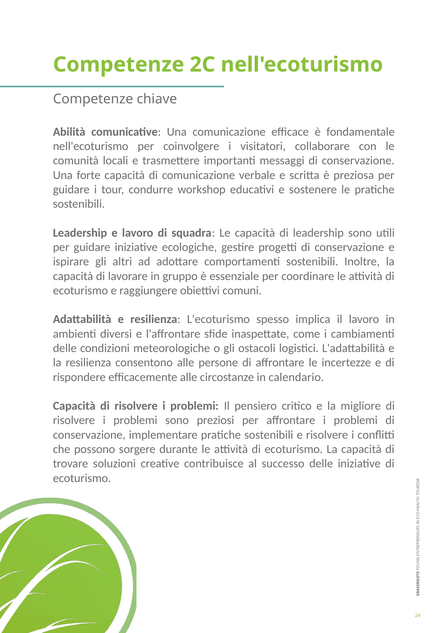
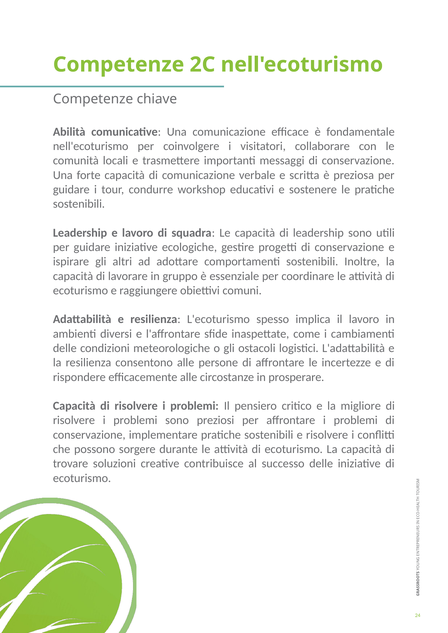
calendario: calendario -> prosperare
